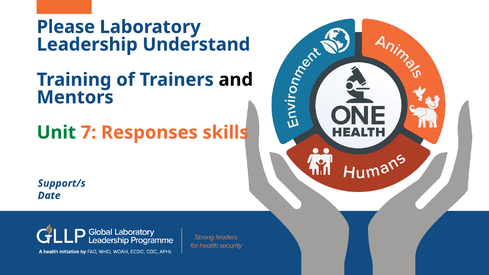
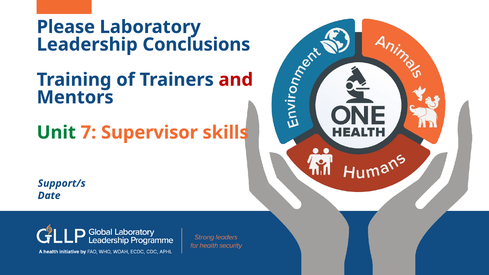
Understand: Understand -> Conclusions
and colour: black -> red
Responses: Responses -> Supervisor
